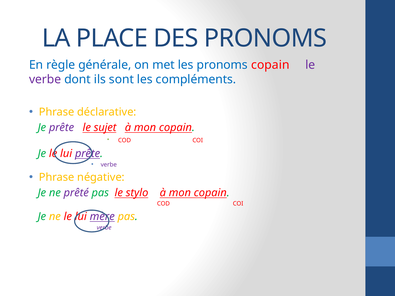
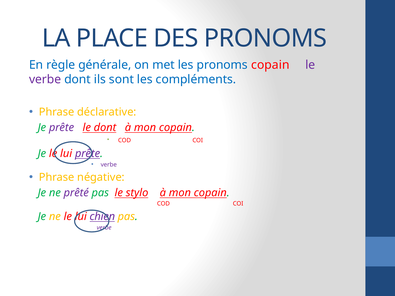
le sujet: sujet -> dont
mère: mère -> chien
